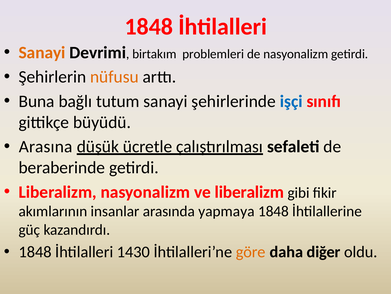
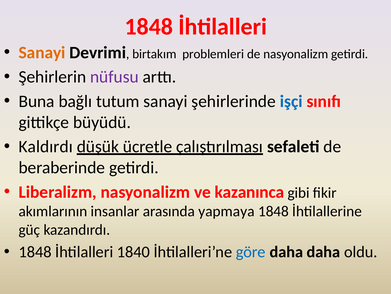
nüfusu colour: orange -> purple
Arasına: Arasına -> Kaldırdı
ve liberalizm: liberalizm -> kazanınca
1430: 1430 -> 1840
göre colour: orange -> blue
daha diğer: diğer -> daha
